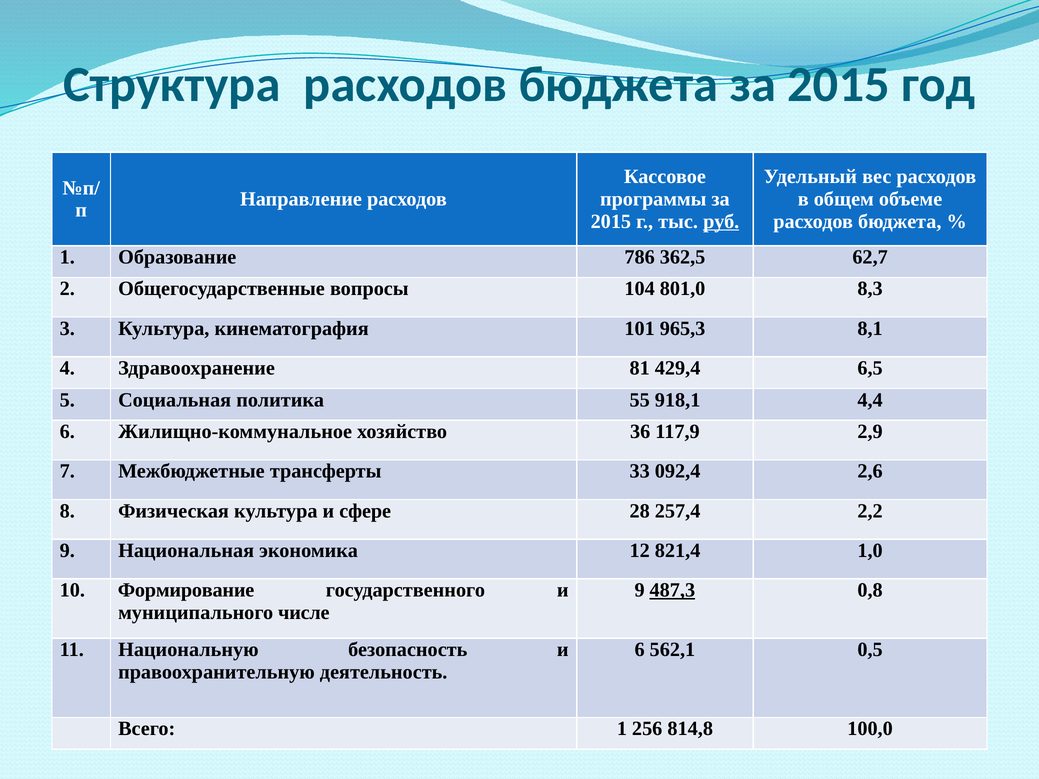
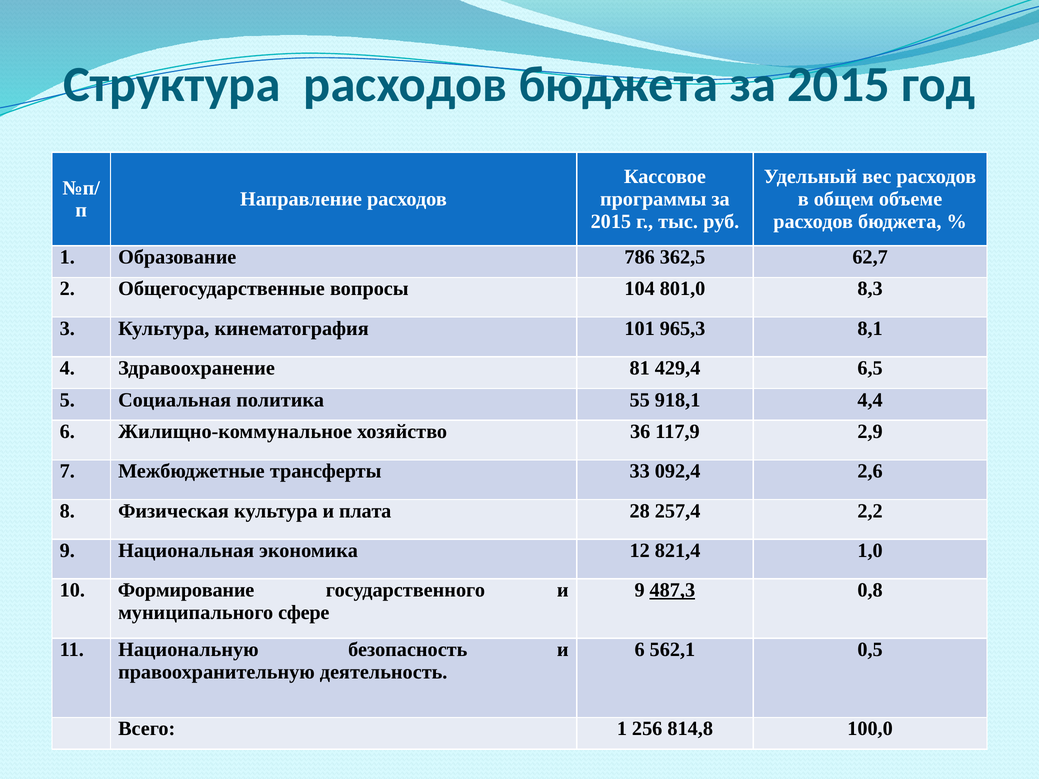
руб underline: present -> none
сфере: сфере -> плата
числе: числе -> сфере
